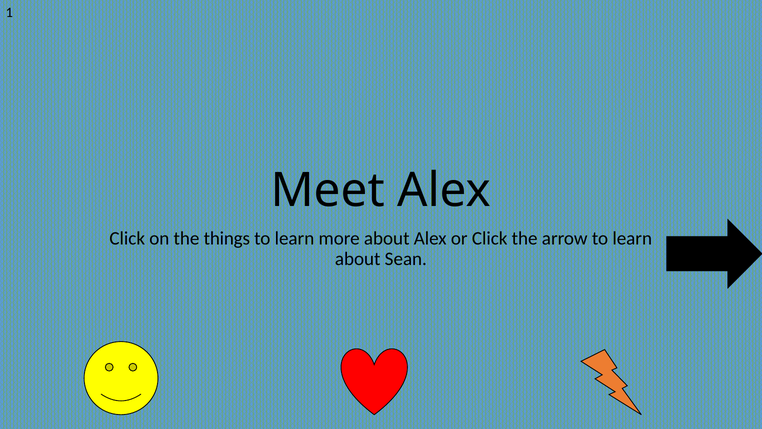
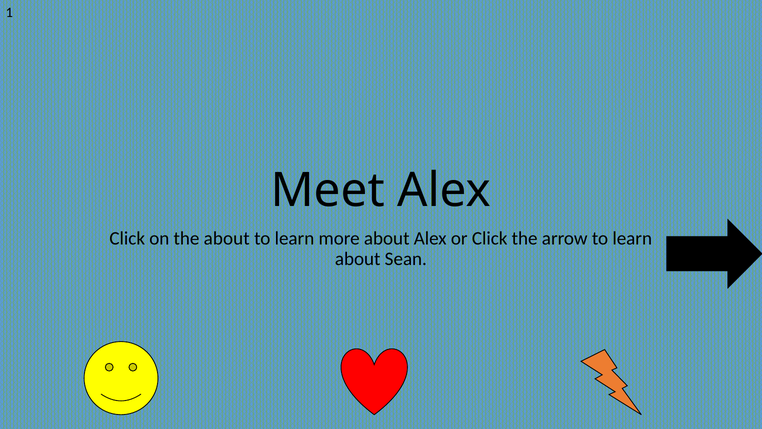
the things: things -> about
